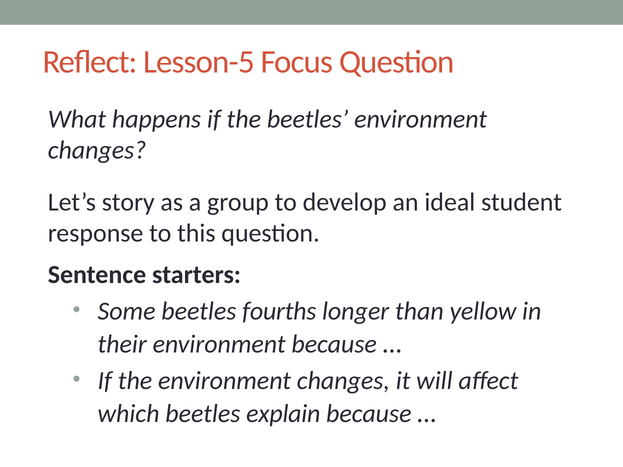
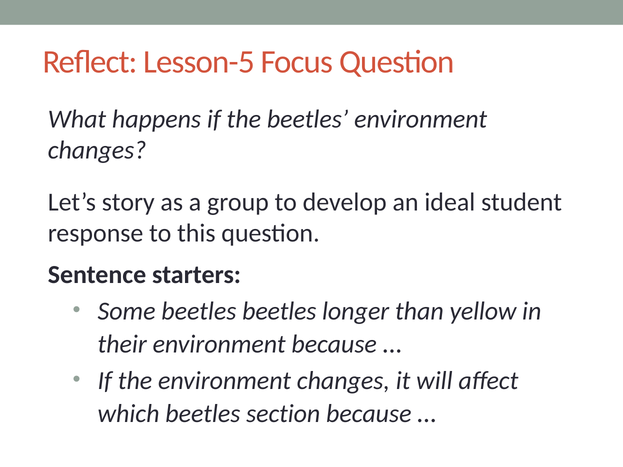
beetles fourths: fourths -> beetles
explain: explain -> section
